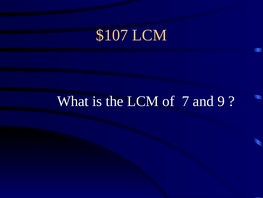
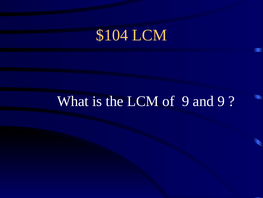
$107: $107 -> $104
of 7: 7 -> 9
